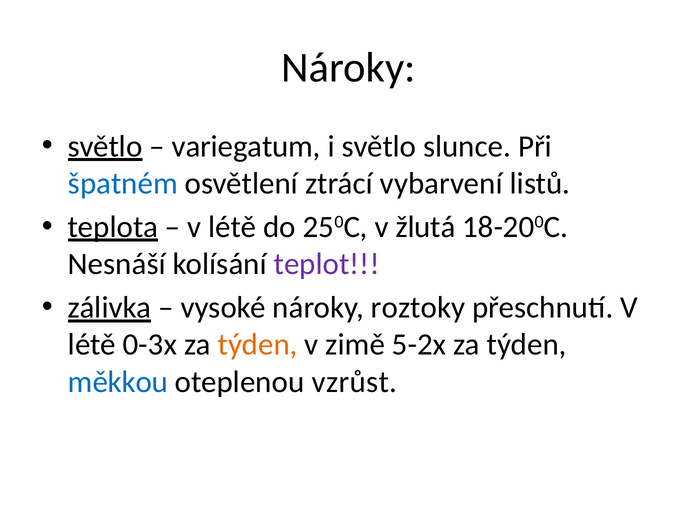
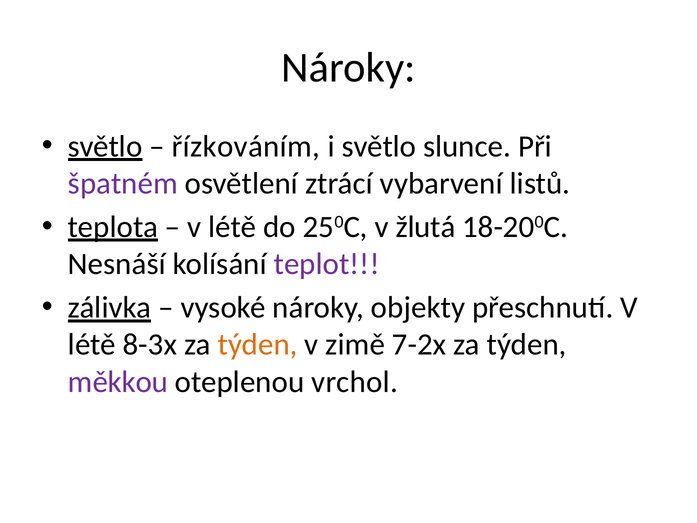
variegatum: variegatum -> řízkováním
špatném colour: blue -> purple
roztoky: roztoky -> objekty
0-3x: 0-3x -> 8-3x
5-2x: 5-2x -> 7-2x
měkkou colour: blue -> purple
vzrůst: vzrůst -> vrchol
